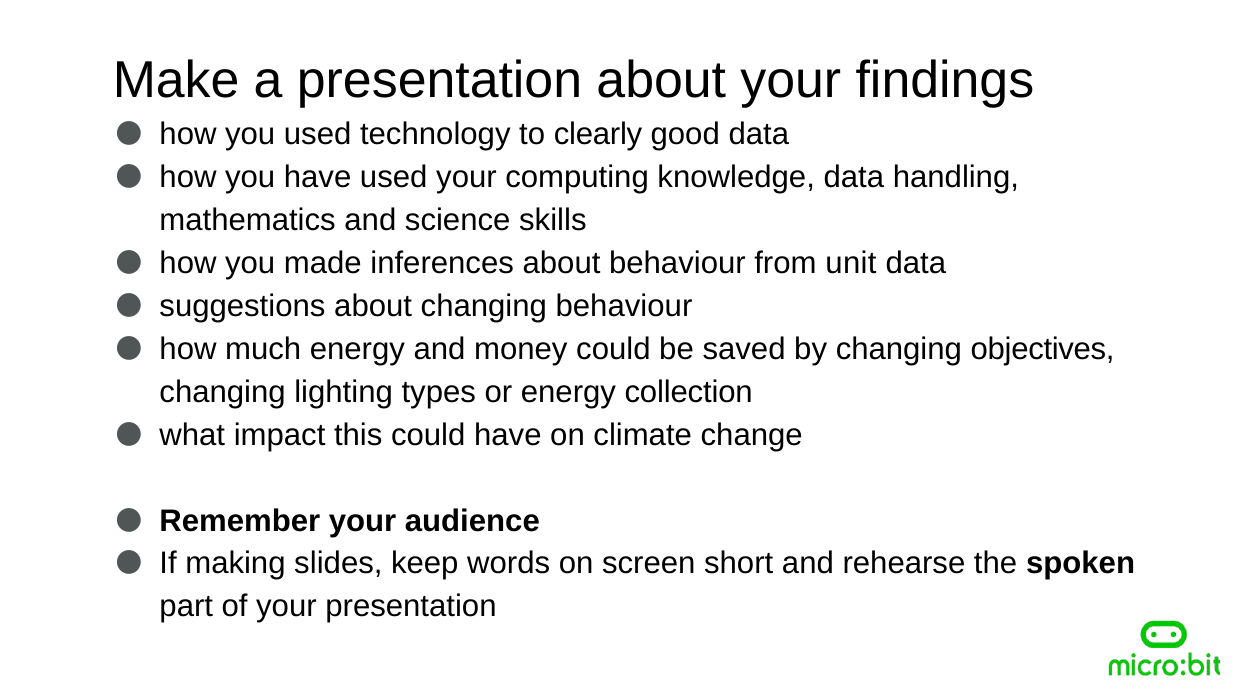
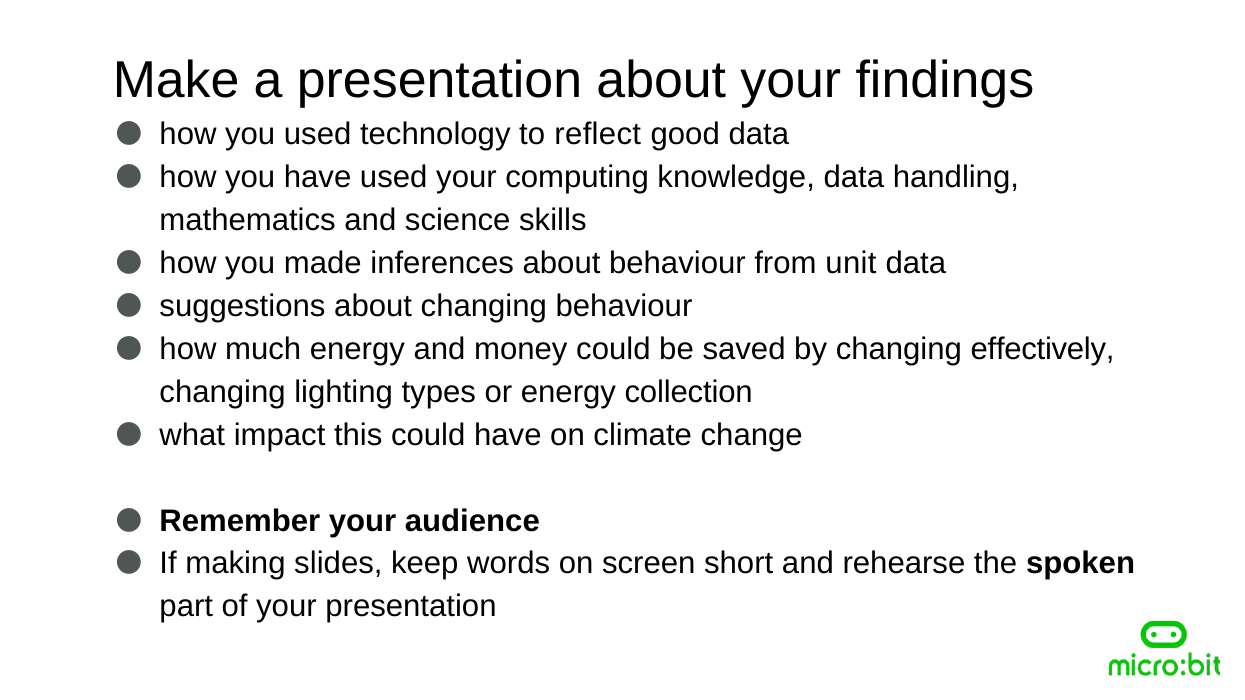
clearly: clearly -> reflect
objectives: objectives -> effectively
